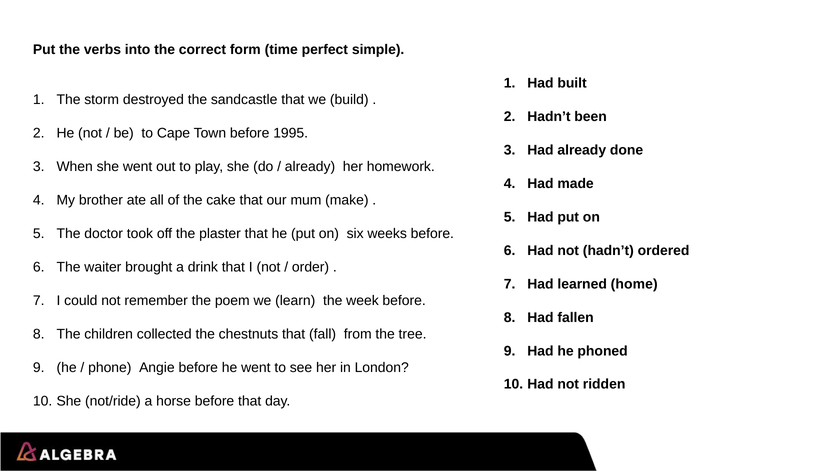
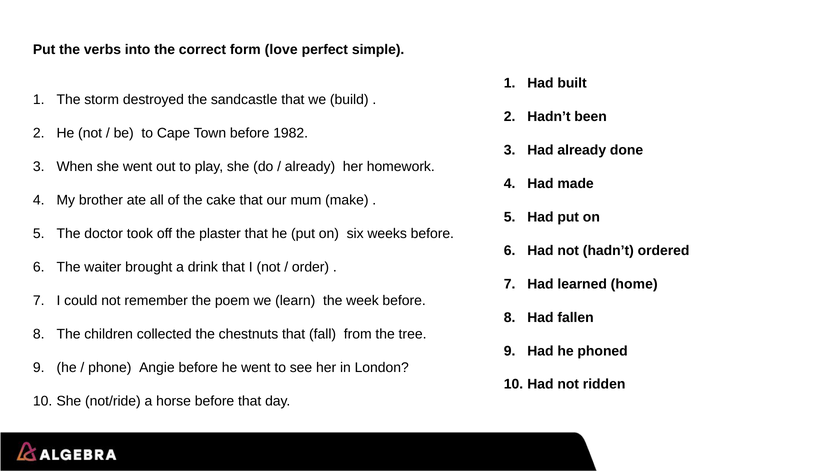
time: time -> love
1995: 1995 -> 1982
